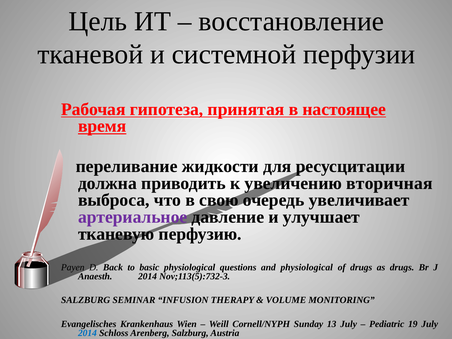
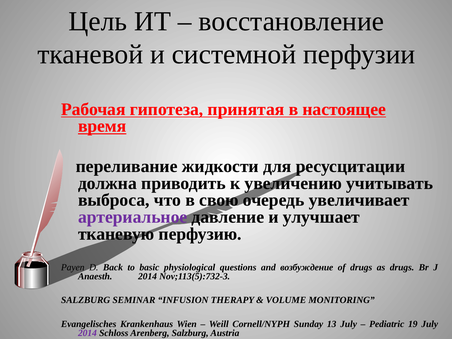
вторичная: вторичная -> учитывать
and physiological: physiological -> возбуждение
2014 at (87, 333) colour: blue -> purple
